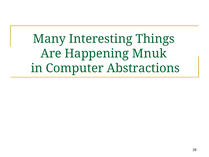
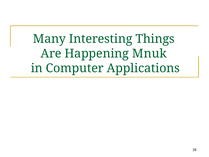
Abstractions: Abstractions -> Applications
